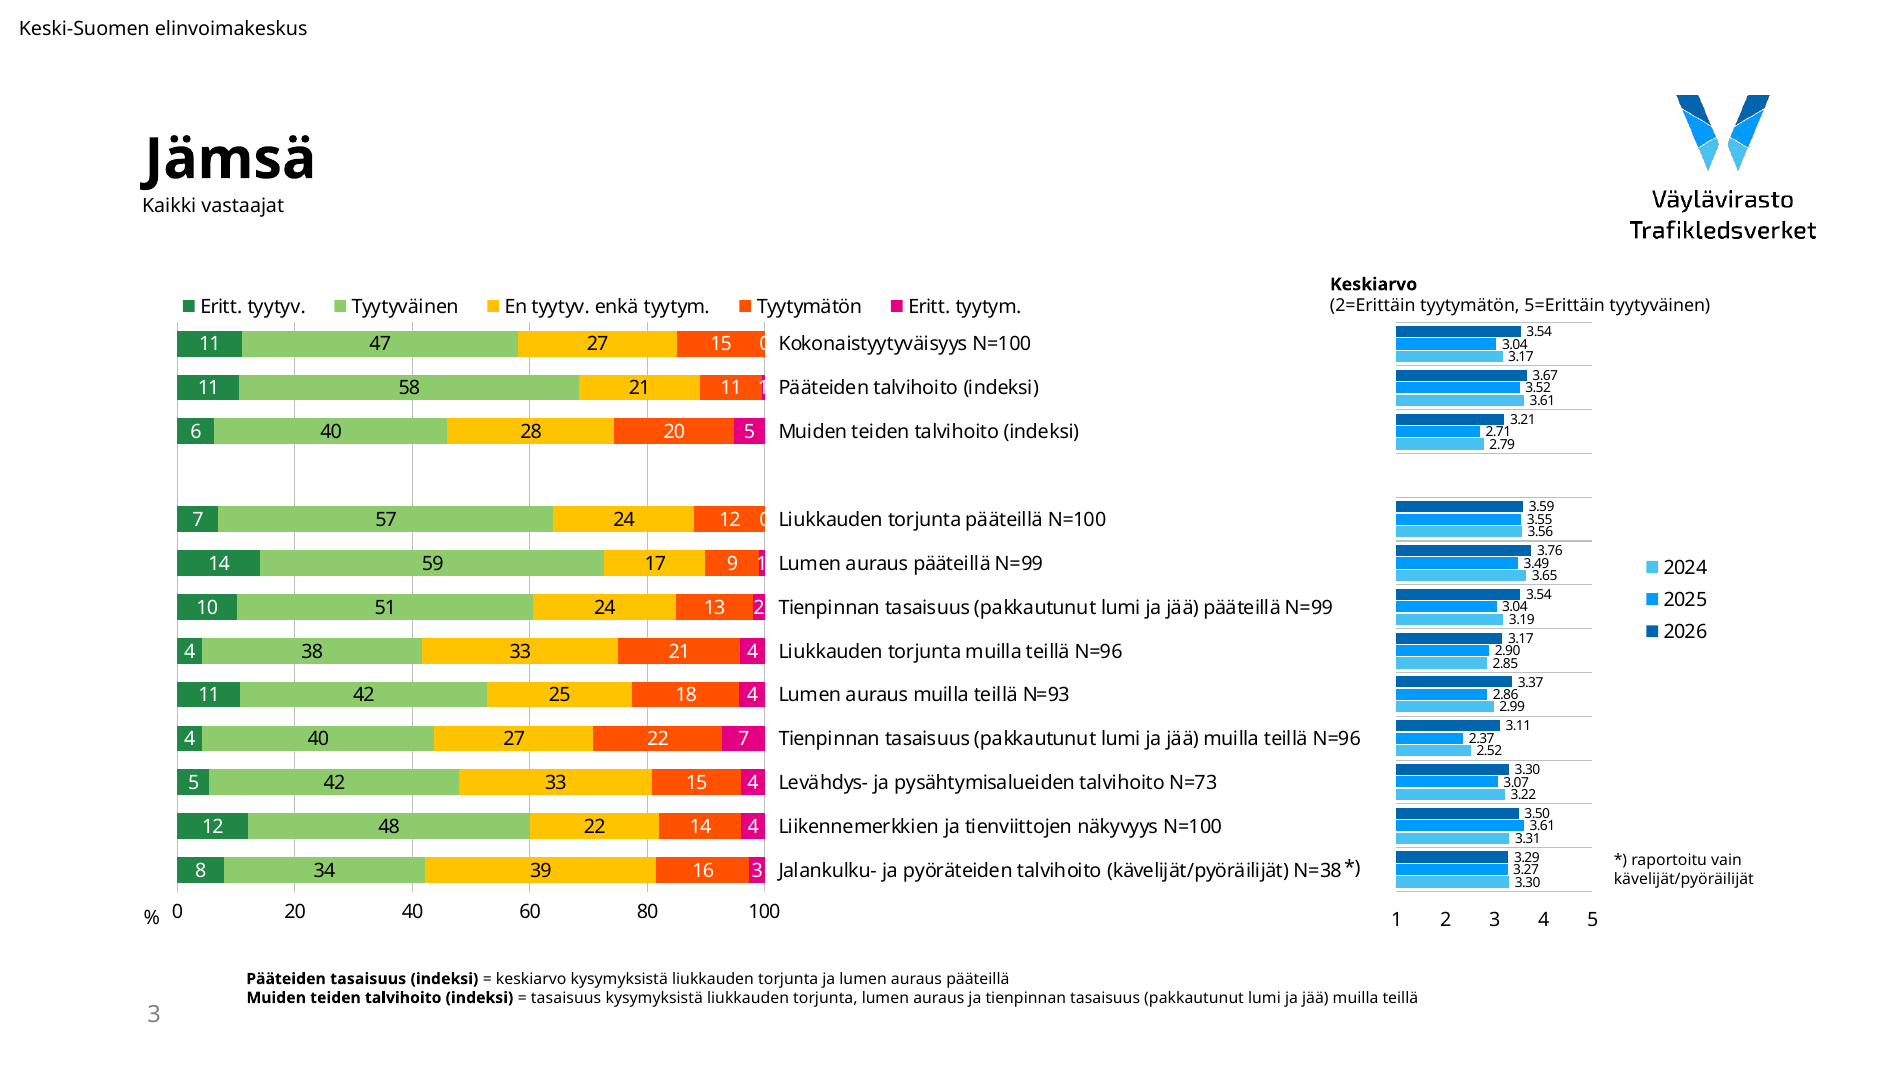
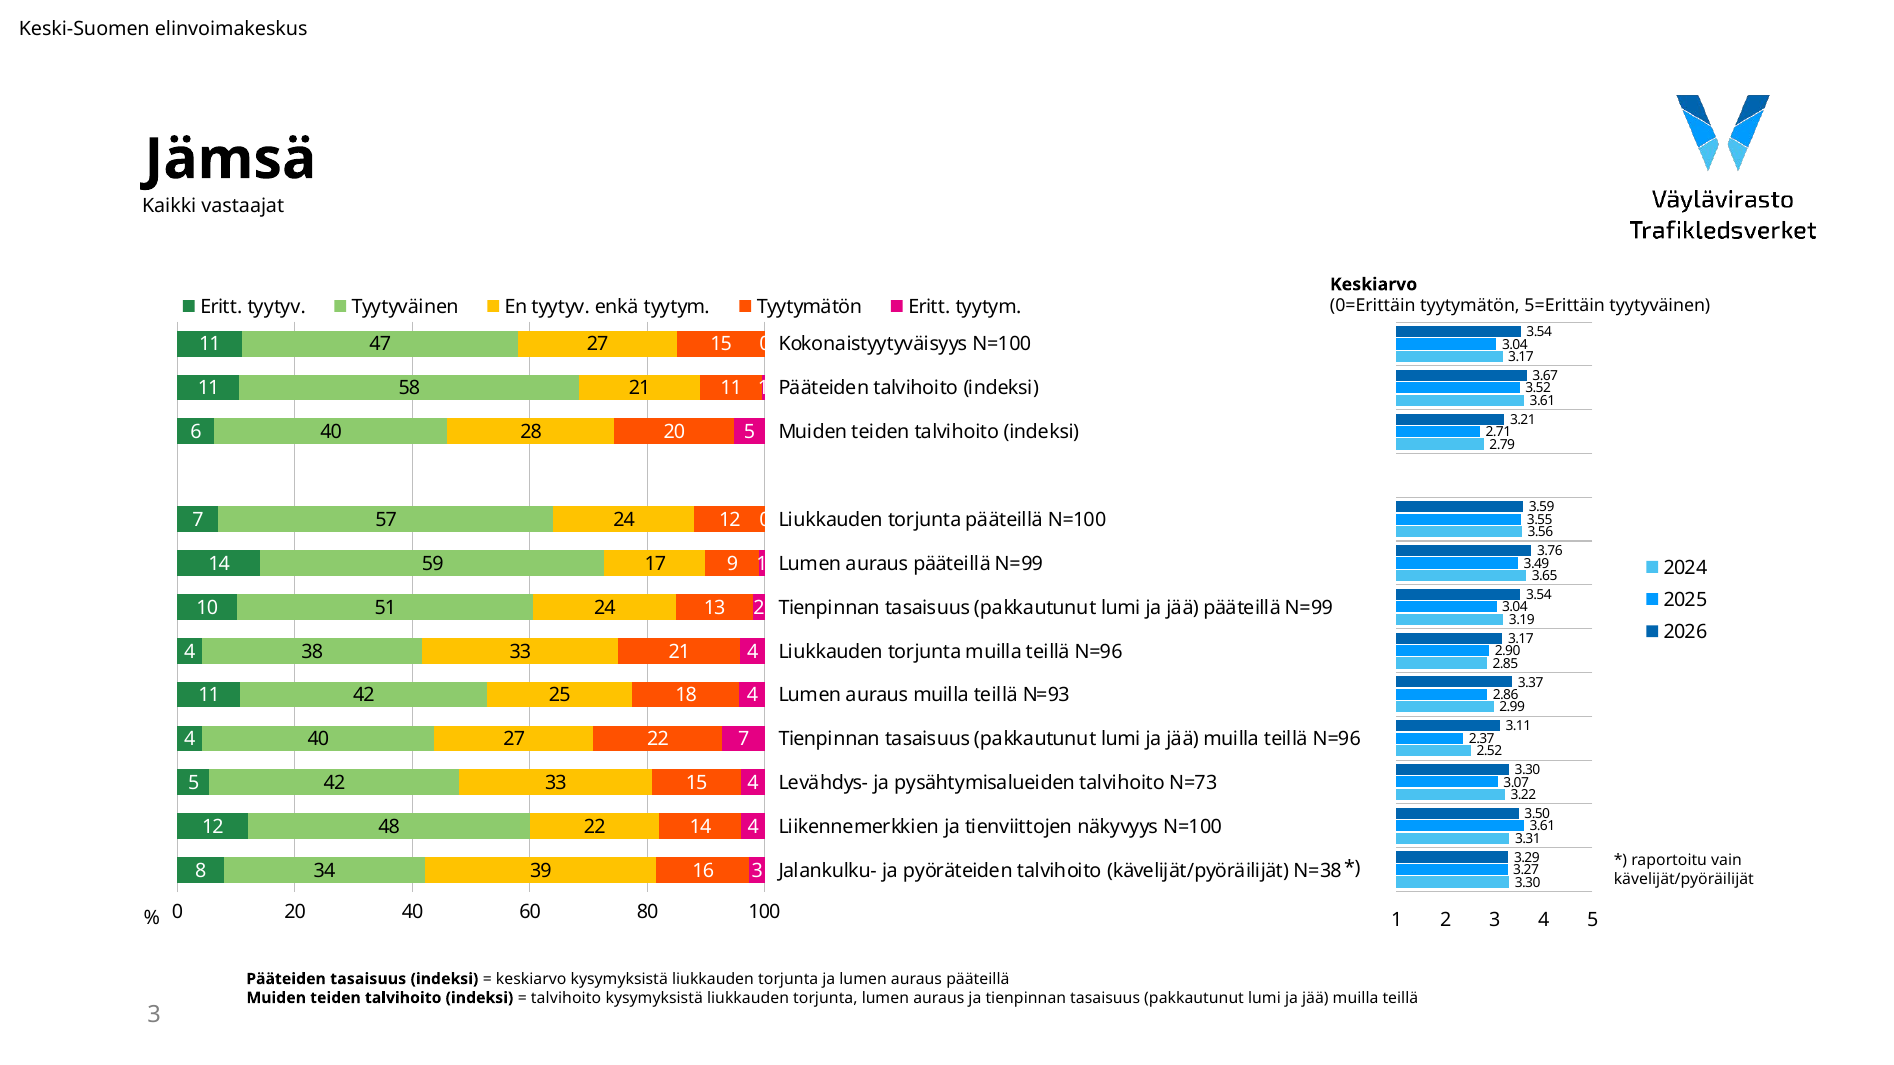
2=Erittäin: 2=Erittäin -> 0=Erittäin
tasaisuus at (566, 998): tasaisuus -> talvihoito
